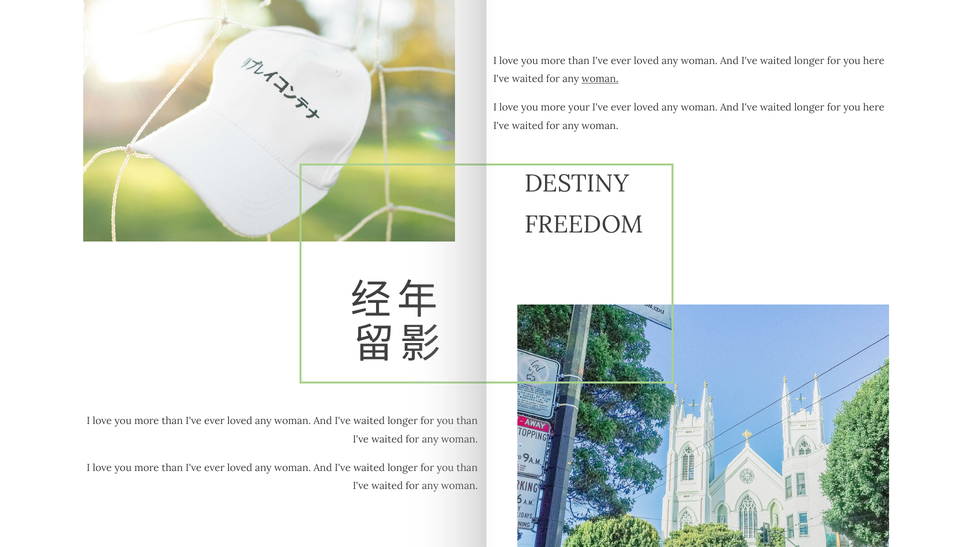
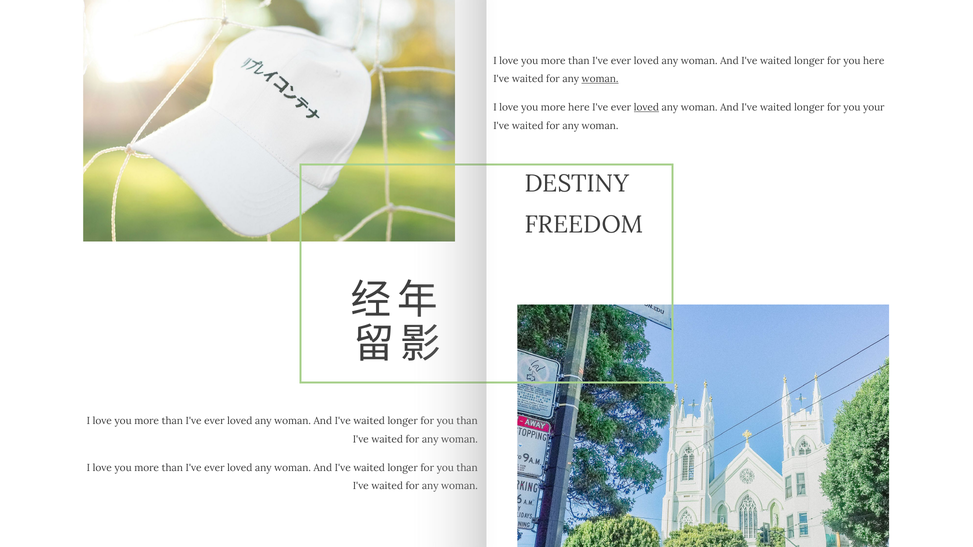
more your: your -> here
loved at (646, 107) underline: none -> present
here at (874, 107): here -> your
